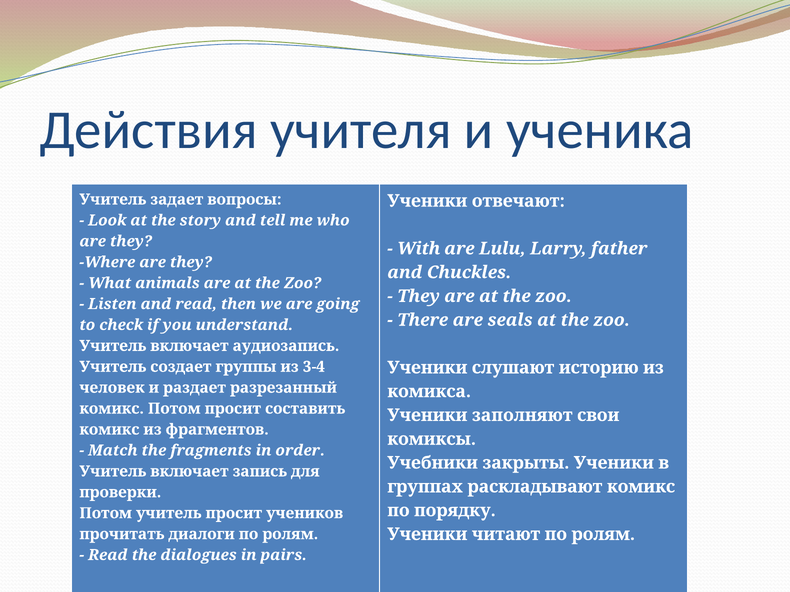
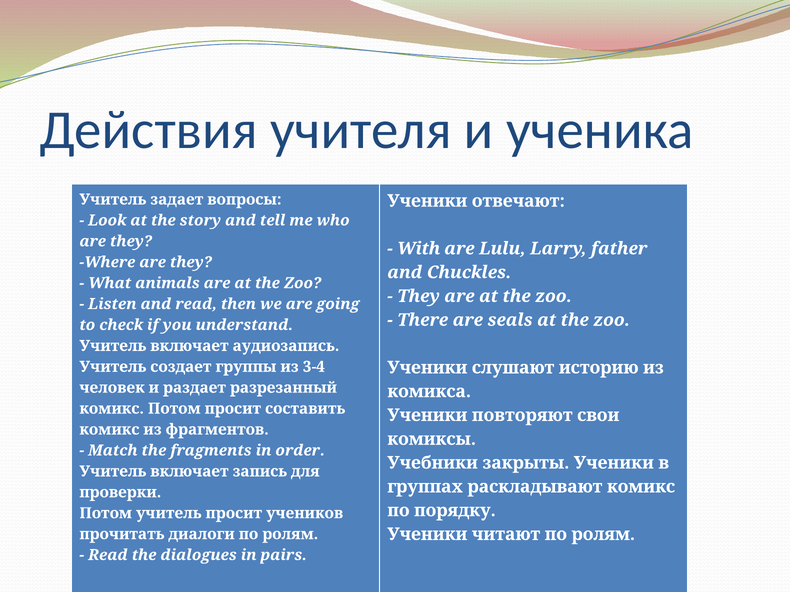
заполняют: заполняют -> повторяют
